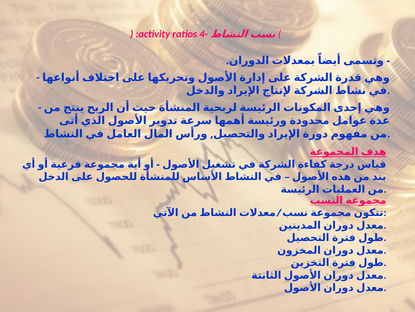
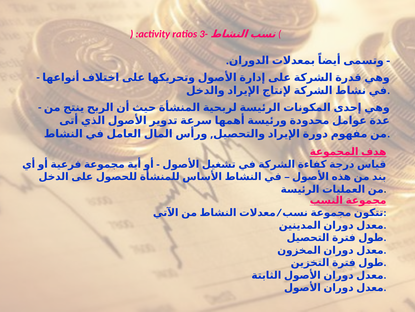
4-: 4- -> 3-
